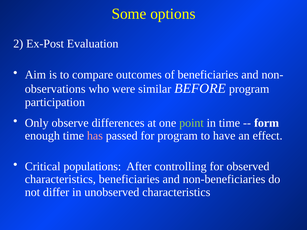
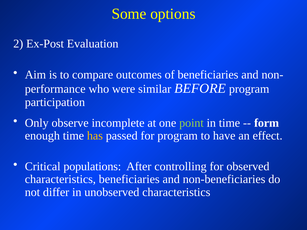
observations: observations -> performance
differences: differences -> incomplete
has colour: pink -> yellow
